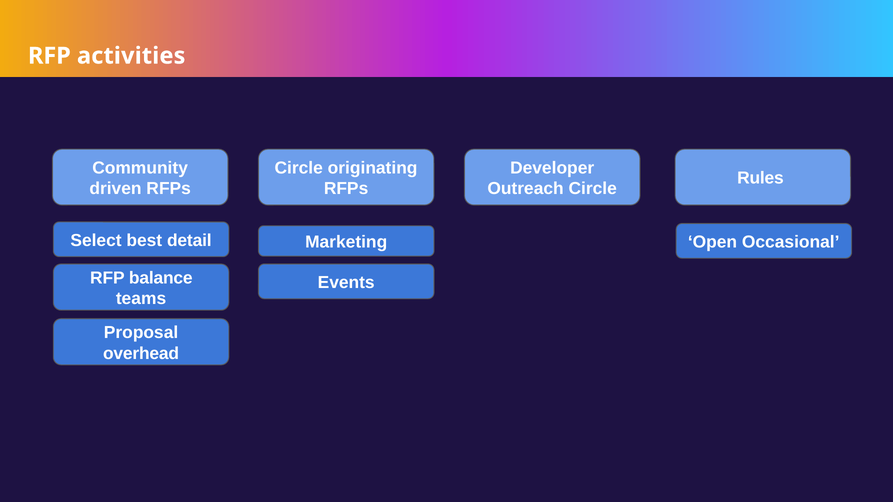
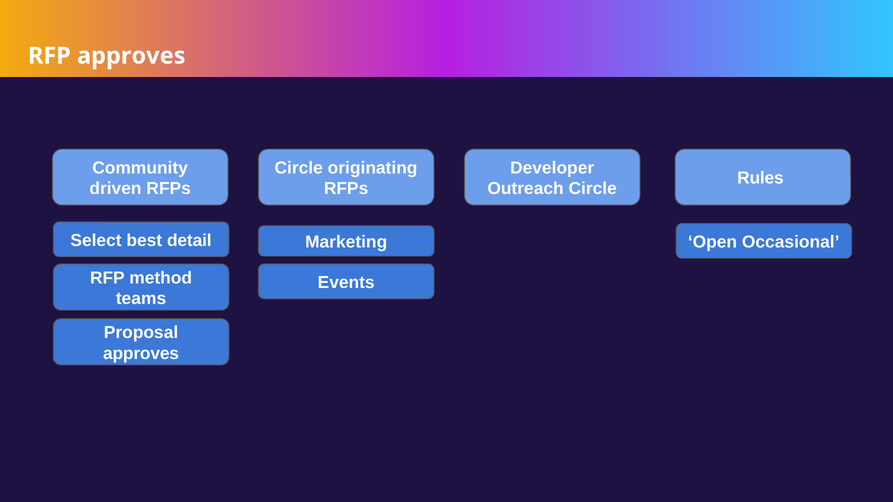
RFP activities: activities -> approves
balance: balance -> method
overhead at (141, 354): overhead -> approves
